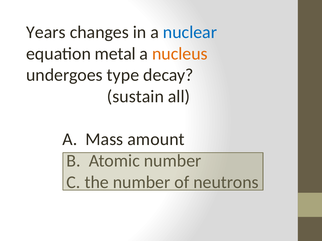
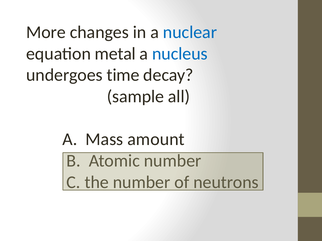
Years: Years -> More
nucleus colour: orange -> blue
type: type -> time
sustain: sustain -> sample
